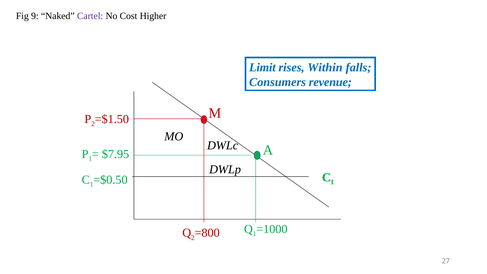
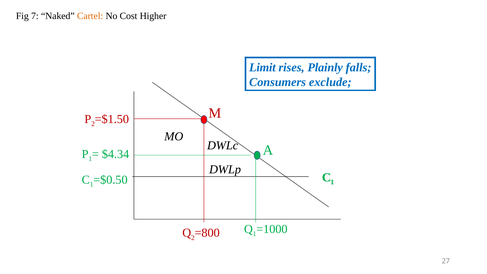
9: 9 -> 7
Cartel colour: purple -> orange
Within: Within -> Plainly
revenue: revenue -> exclude
$7.95: $7.95 -> $4.34
